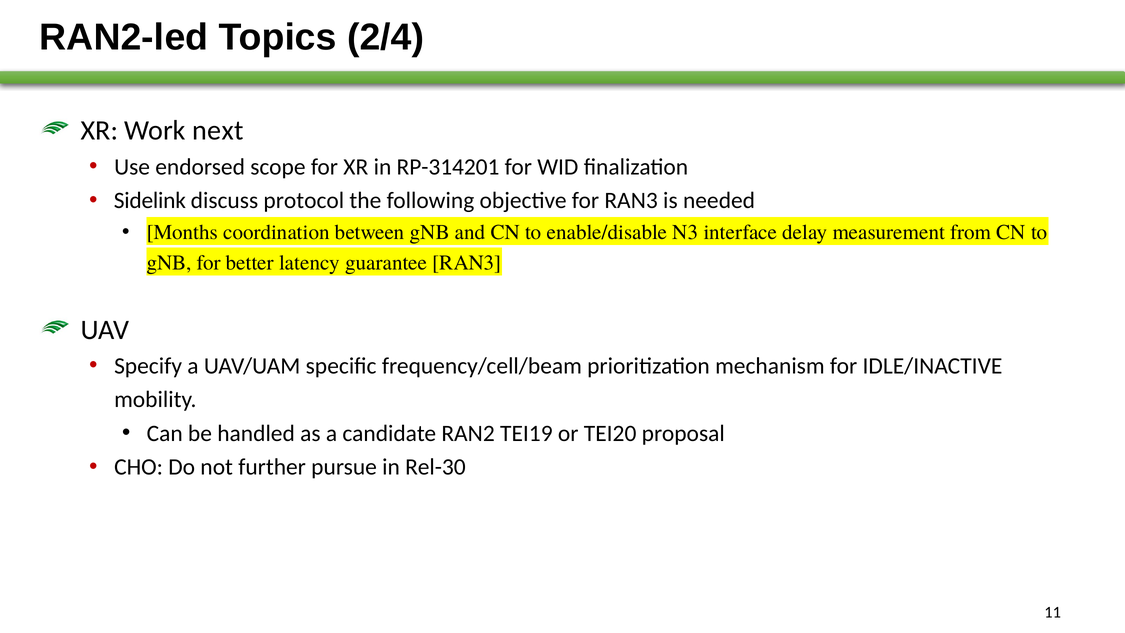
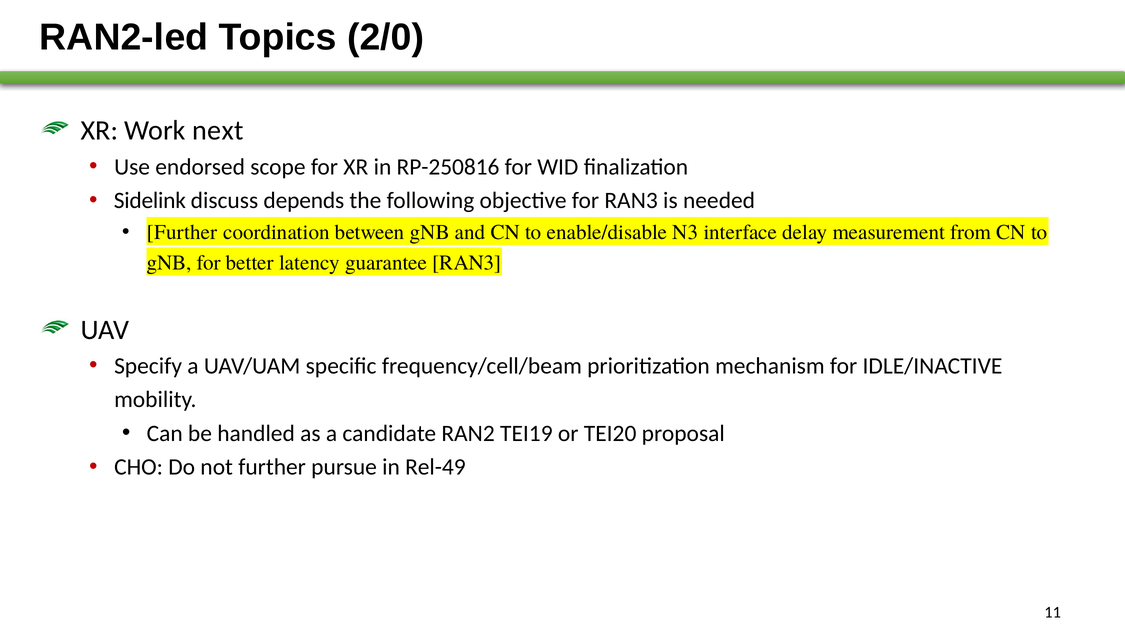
2/4: 2/4 -> 2/0
RP-314201: RP-314201 -> RP-250816
protocol: protocol -> depends
Months at (182, 232): Months -> Further
Rel-30: Rel-30 -> Rel-49
